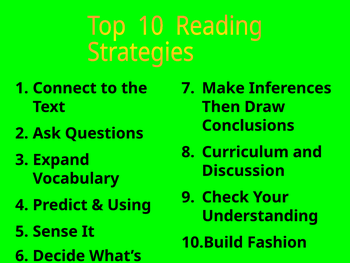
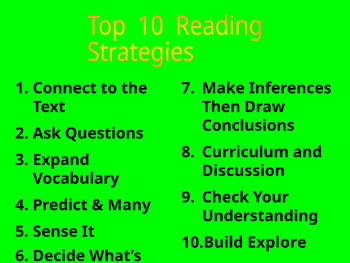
Using: Using -> Many
Fashion: Fashion -> Explore
